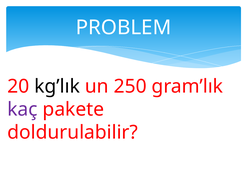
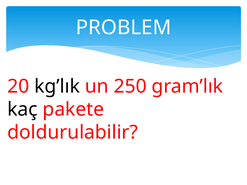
kaç colour: purple -> black
